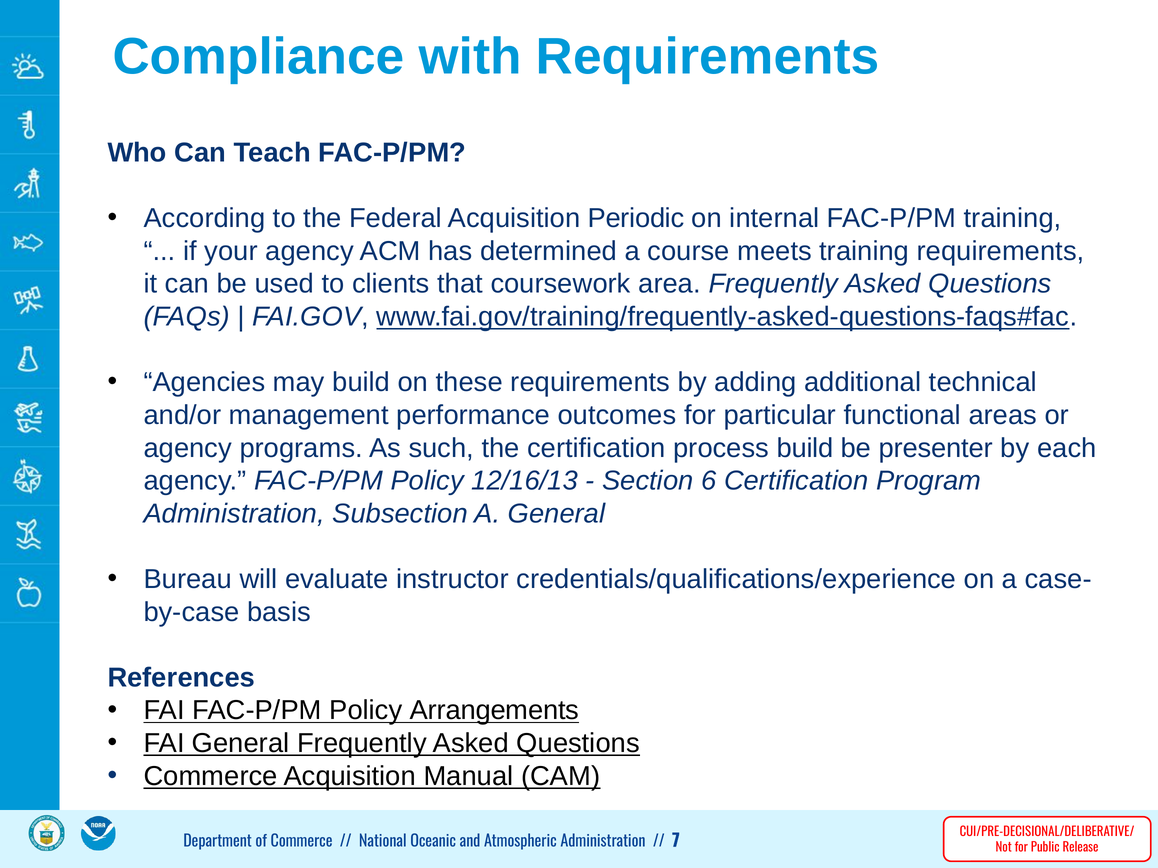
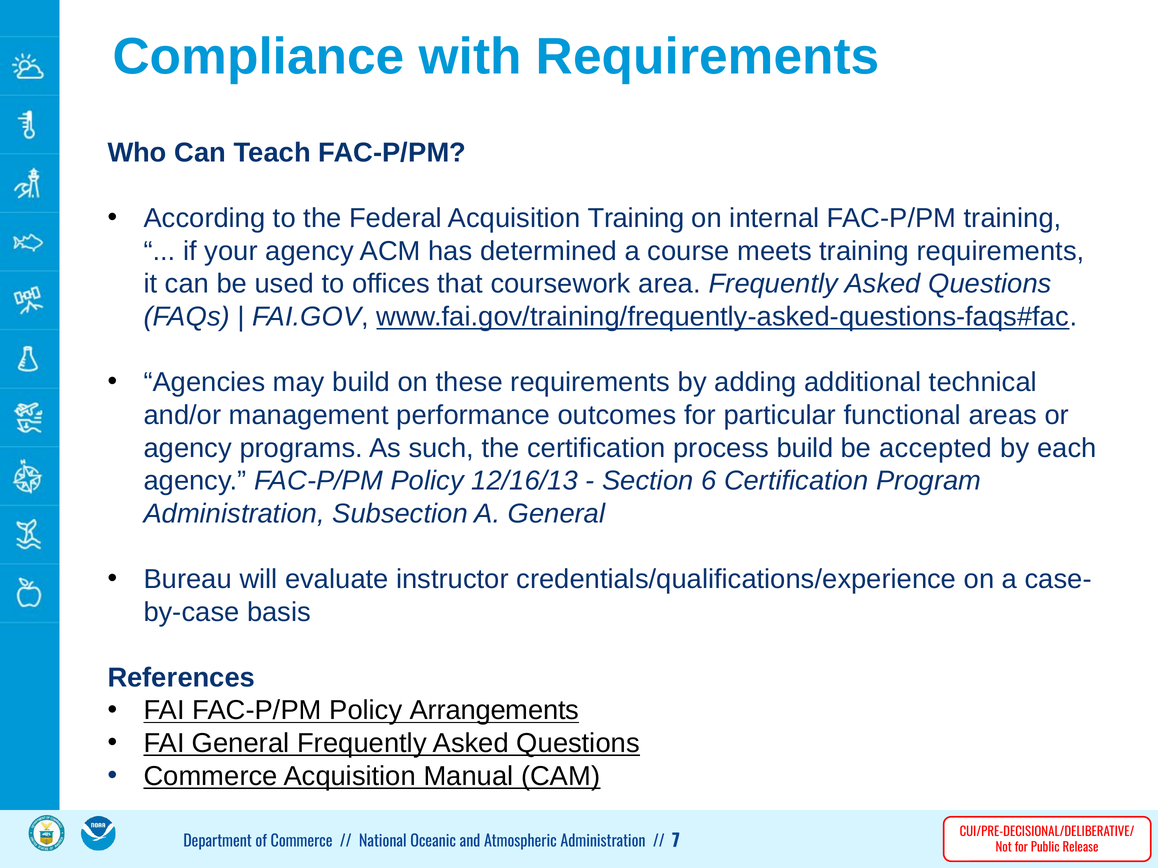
Acquisition Periodic: Periodic -> Training
clients: clients -> offices
presenter: presenter -> accepted
